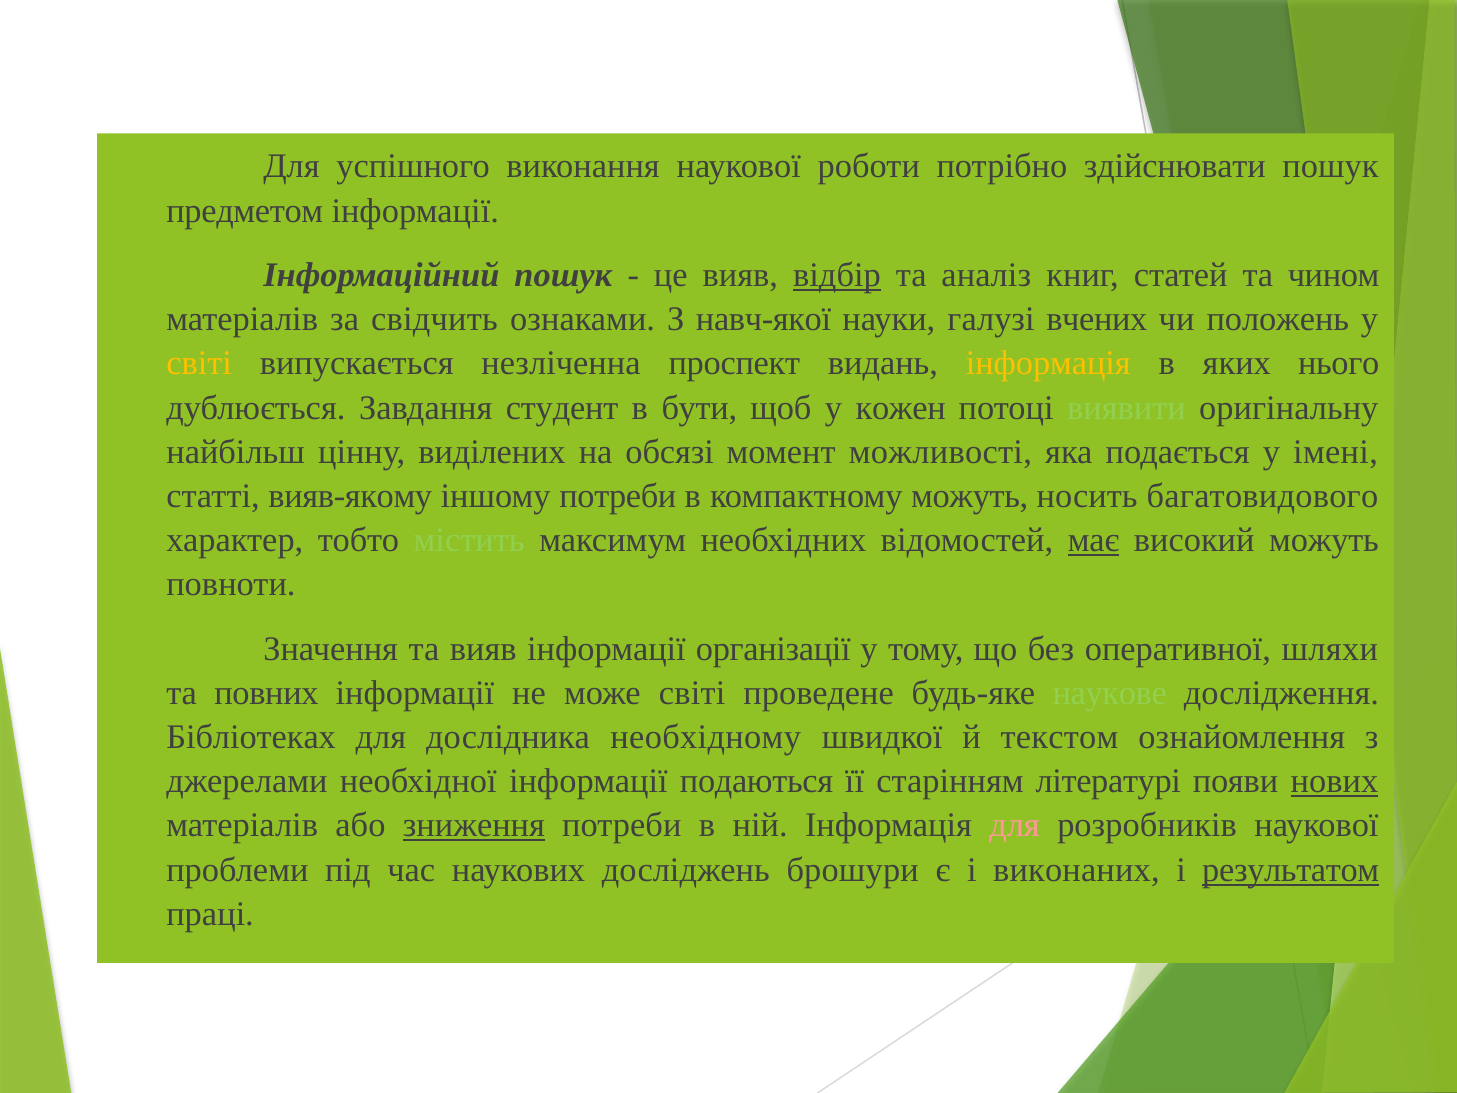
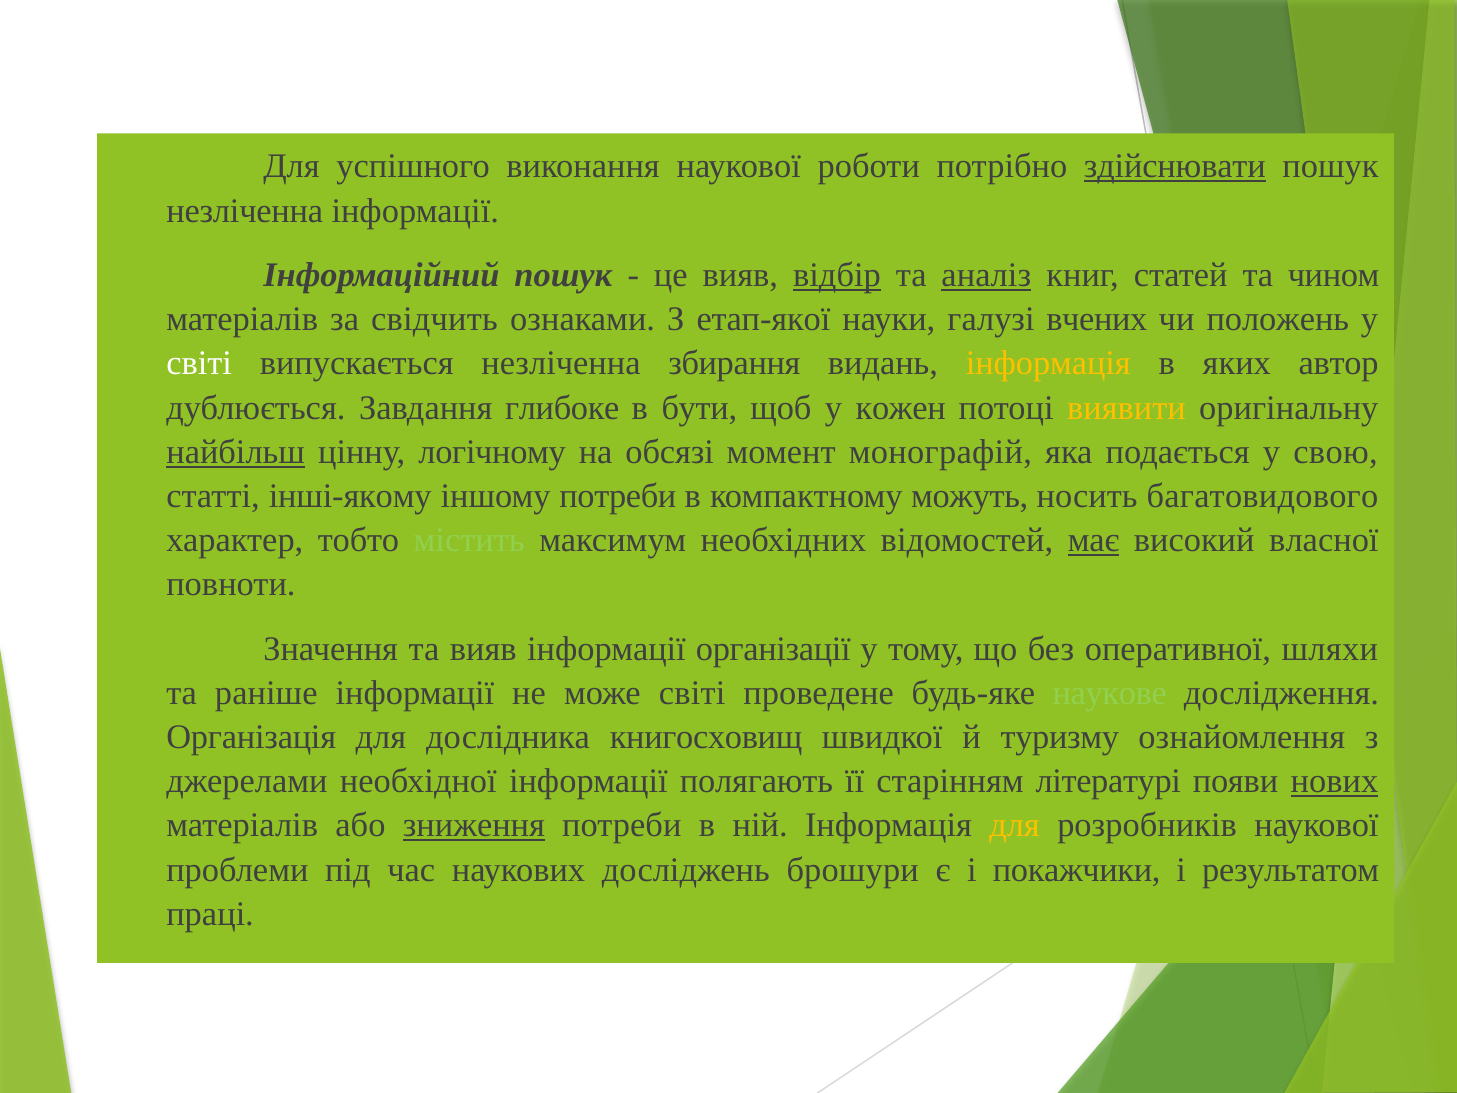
здійснювати underline: none -> present
предметом at (245, 211): предметом -> незліченна
аналіз underline: none -> present
навч-якої: навч-якої -> етап-якої
світі at (199, 363) colour: yellow -> white
проспект: проспект -> збирання
нього: нього -> автор
студент: студент -> глибоке
виявити colour: light green -> yellow
найбільш underline: none -> present
виділених: виділених -> логічному
можливості: можливості -> монографій
імені: імені -> свою
вияв-якому: вияв-якому -> інші-якому
високий можуть: можуть -> власної
повних: повних -> раніше
Бібліотеках: Бібліотеках -> Організація
необхідному: необхідному -> книгосховищ
текстом: текстом -> туризму
подаються: подаються -> полягають
для at (1015, 825) colour: pink -> yellow
виконаних: виконаних -> покажчики
результатом underline: present -> none
